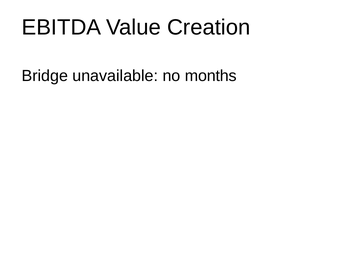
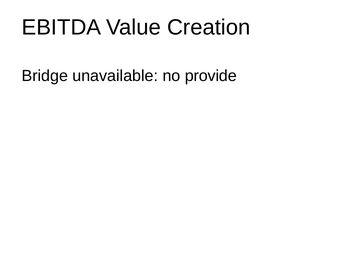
months: months -> provide
